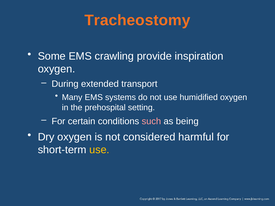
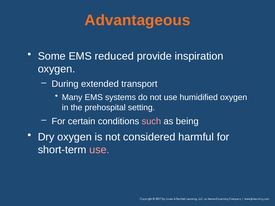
Tracheostomy: Tracheostomy -> Advantageous
crawling: crawling -> reduced
use at (99, 150) colour: yellow -> pink
